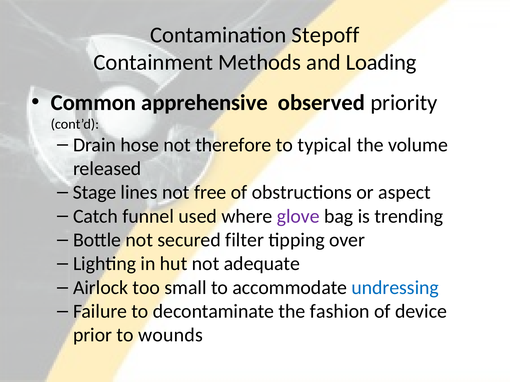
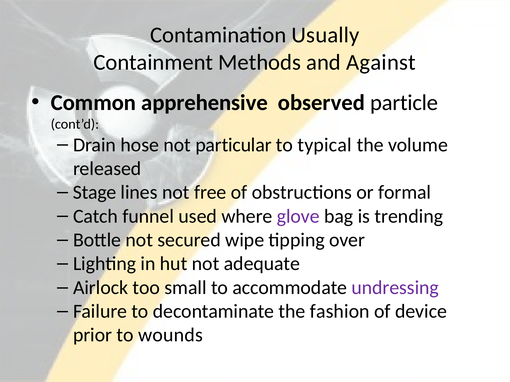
Stepoff: Stepoff -> Usually
Loading: Loading -> Against
priority: priority -> particle
therefore: therefore -> particular
aspect: aspect -> formal
filter: filter -> wipe
undressing colour: blue -> purple
